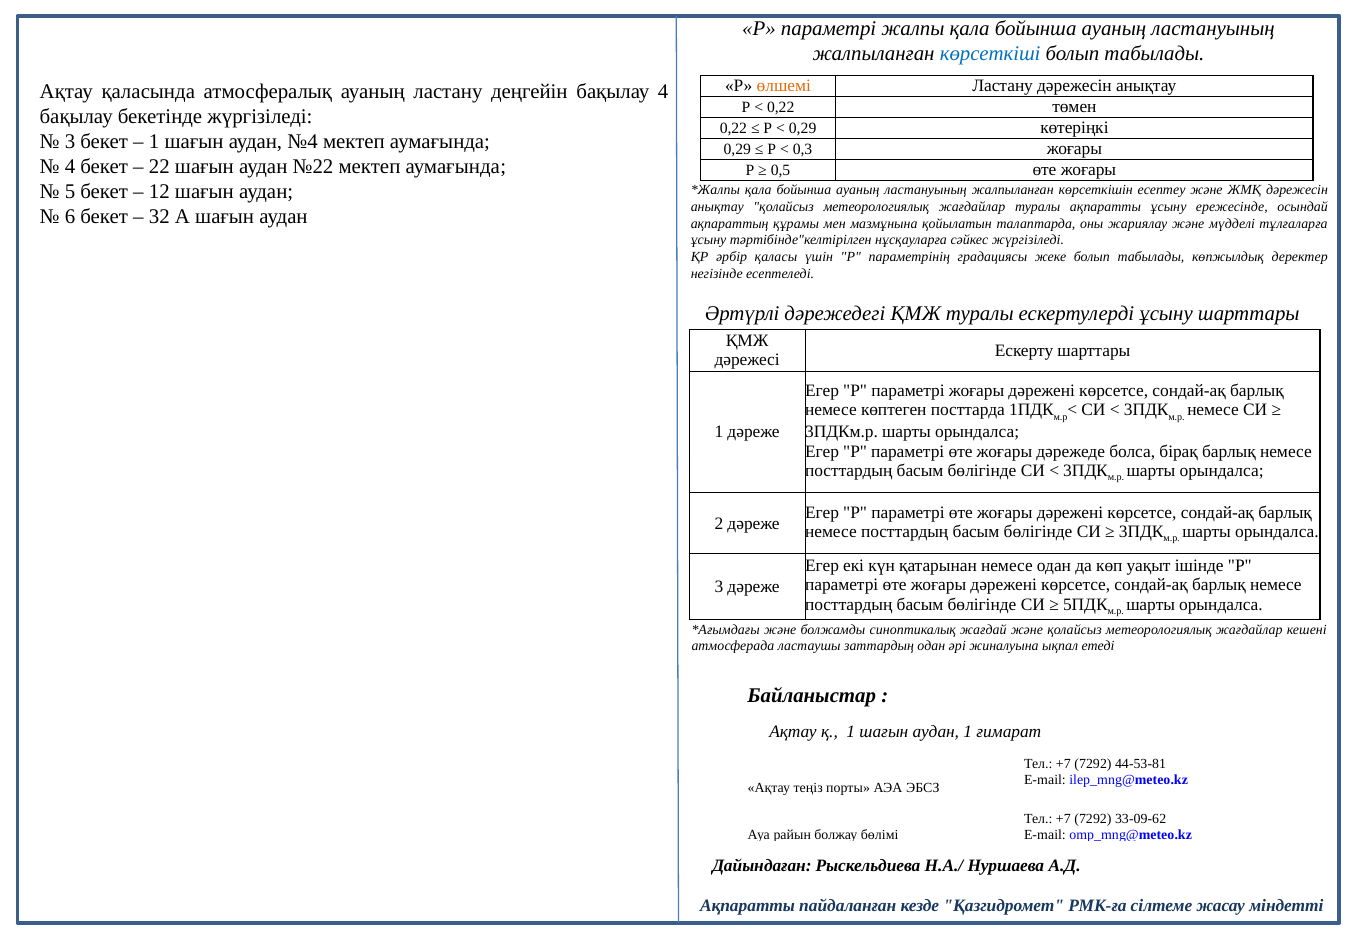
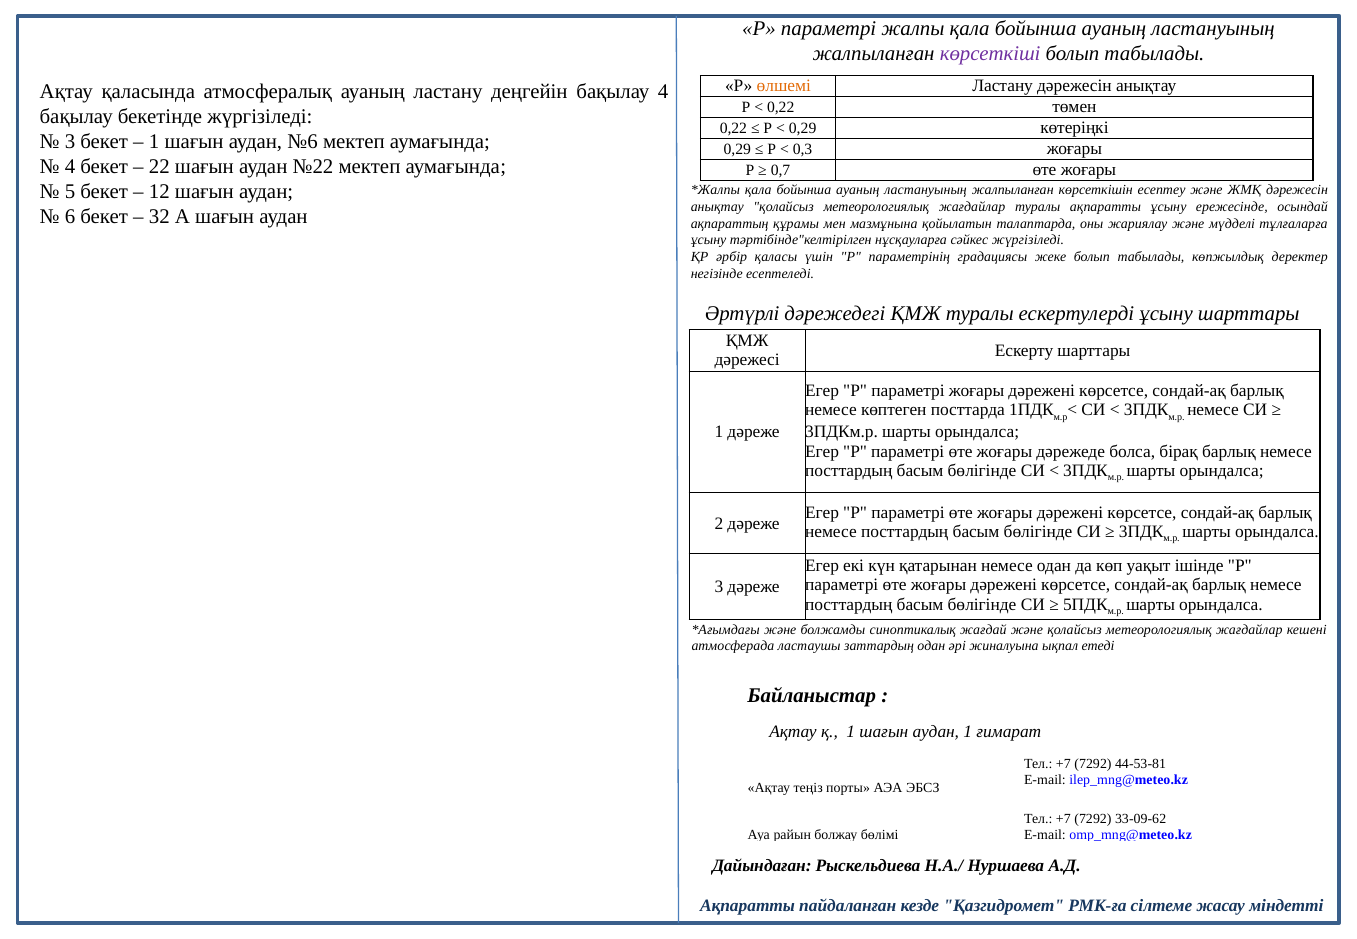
көрсеткіші colour: blue -> purple
№4: №4 -> №6
0,5: 0,5 -> 0,7
